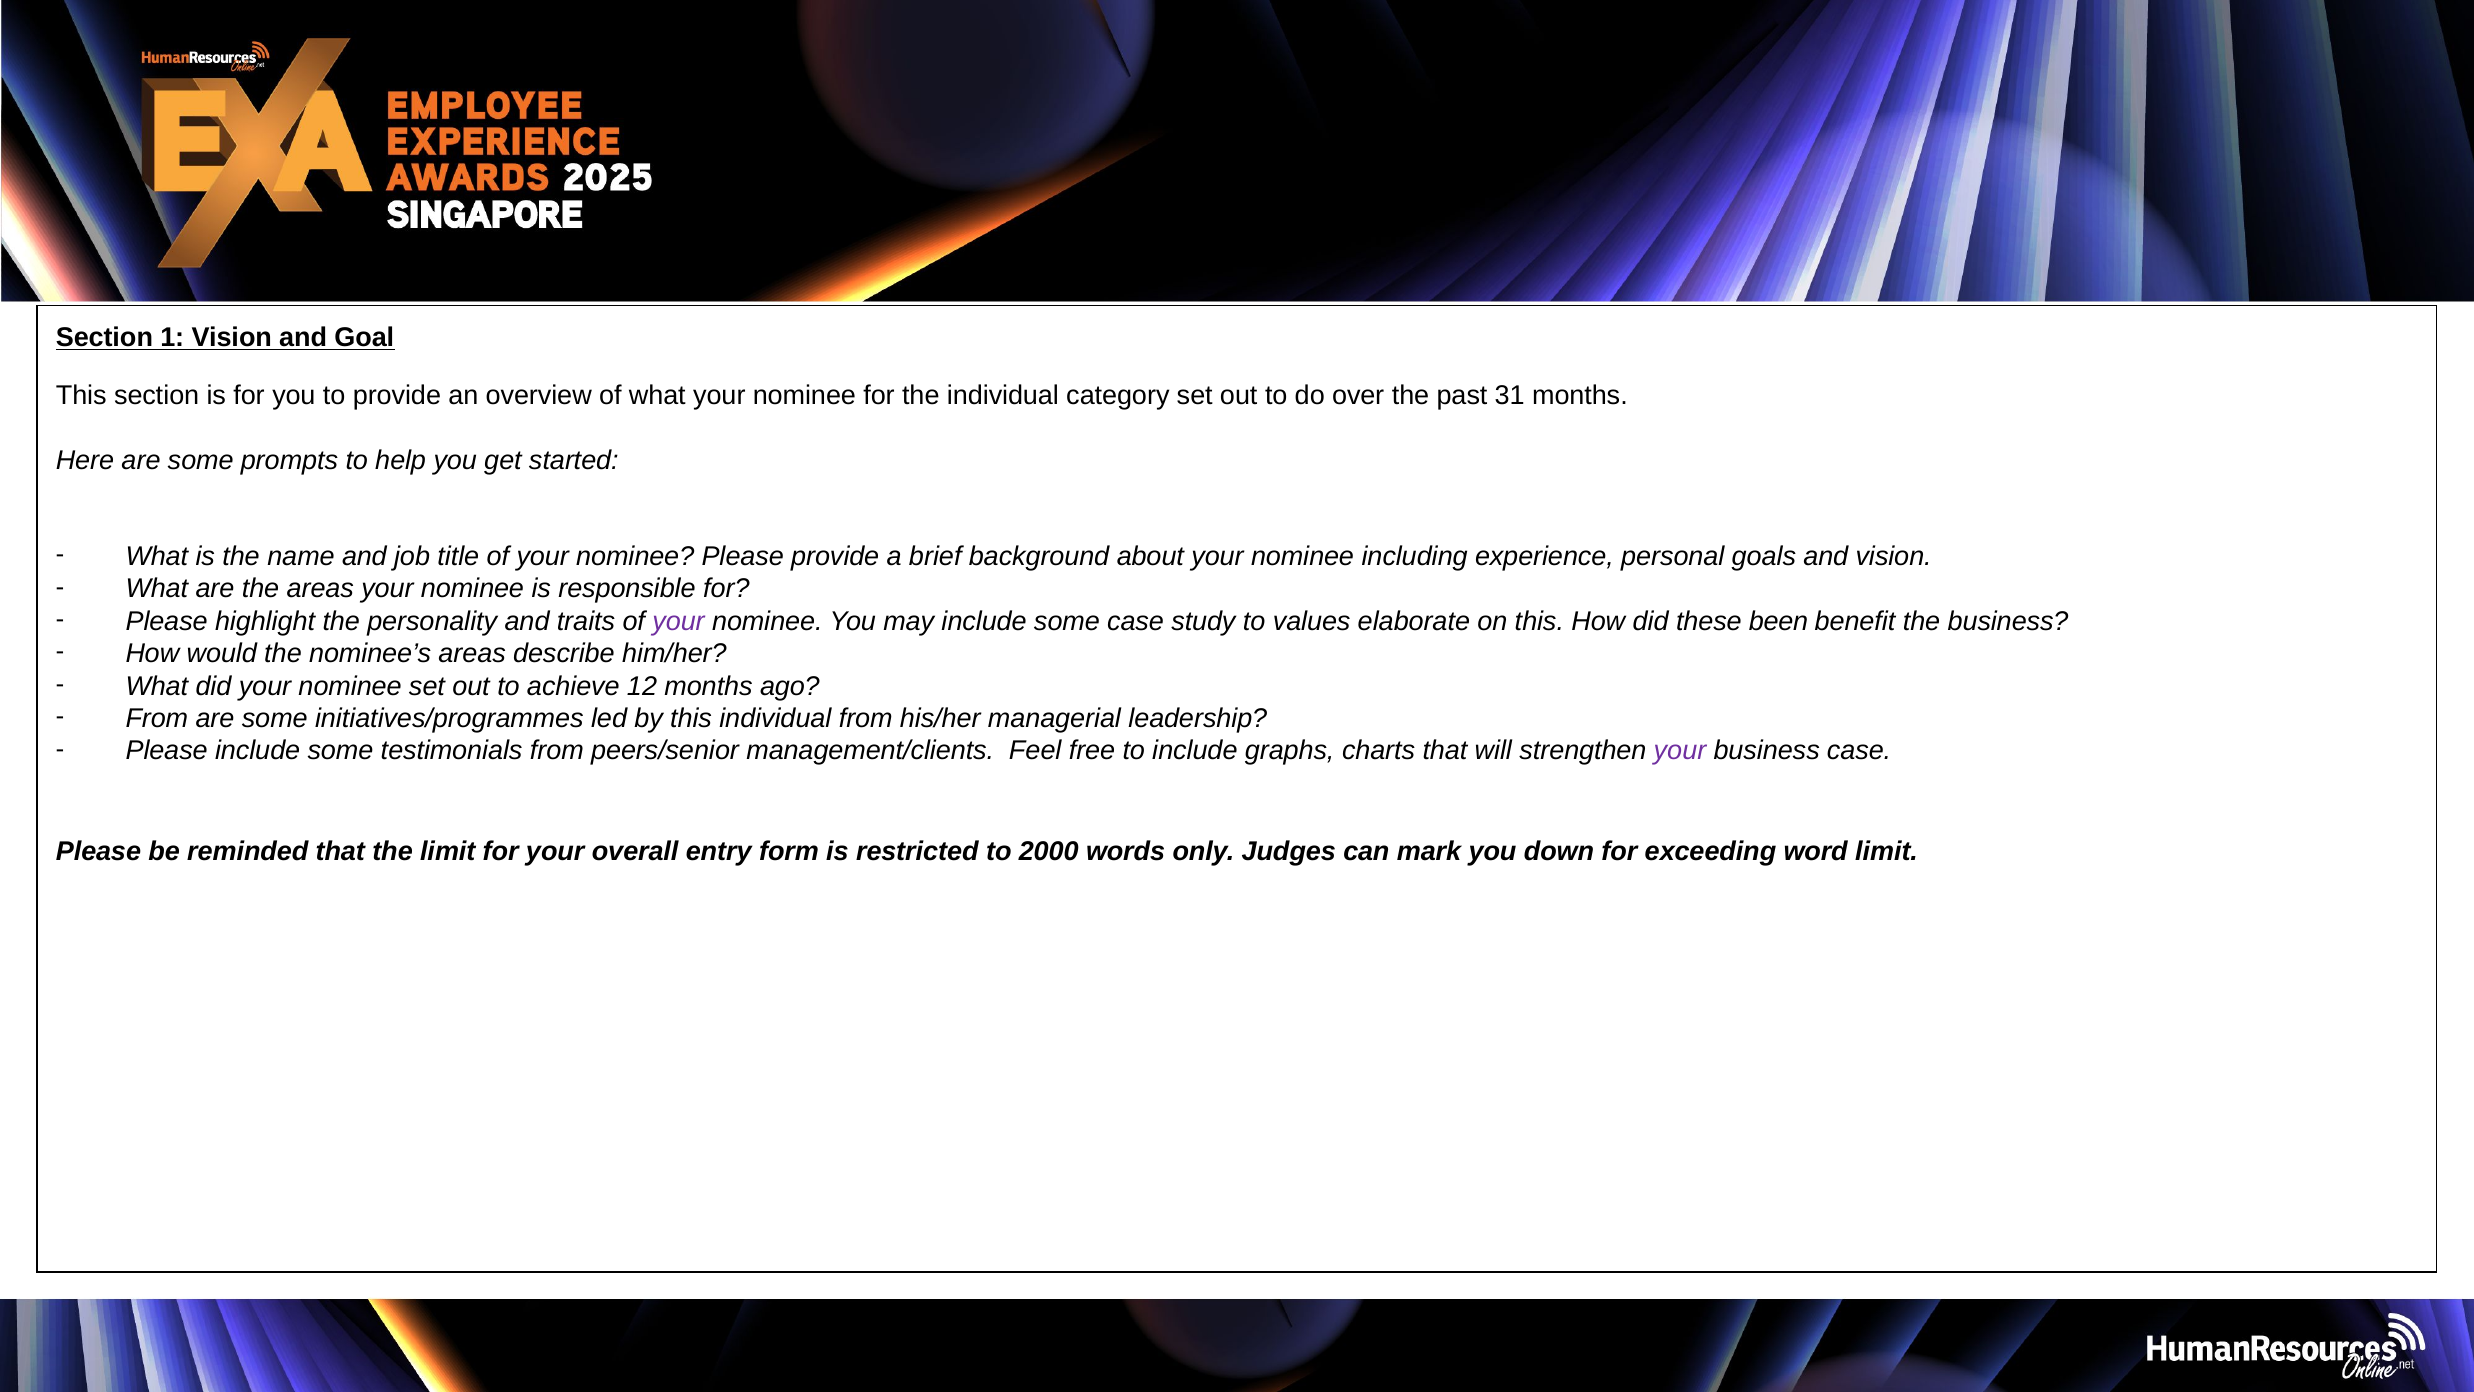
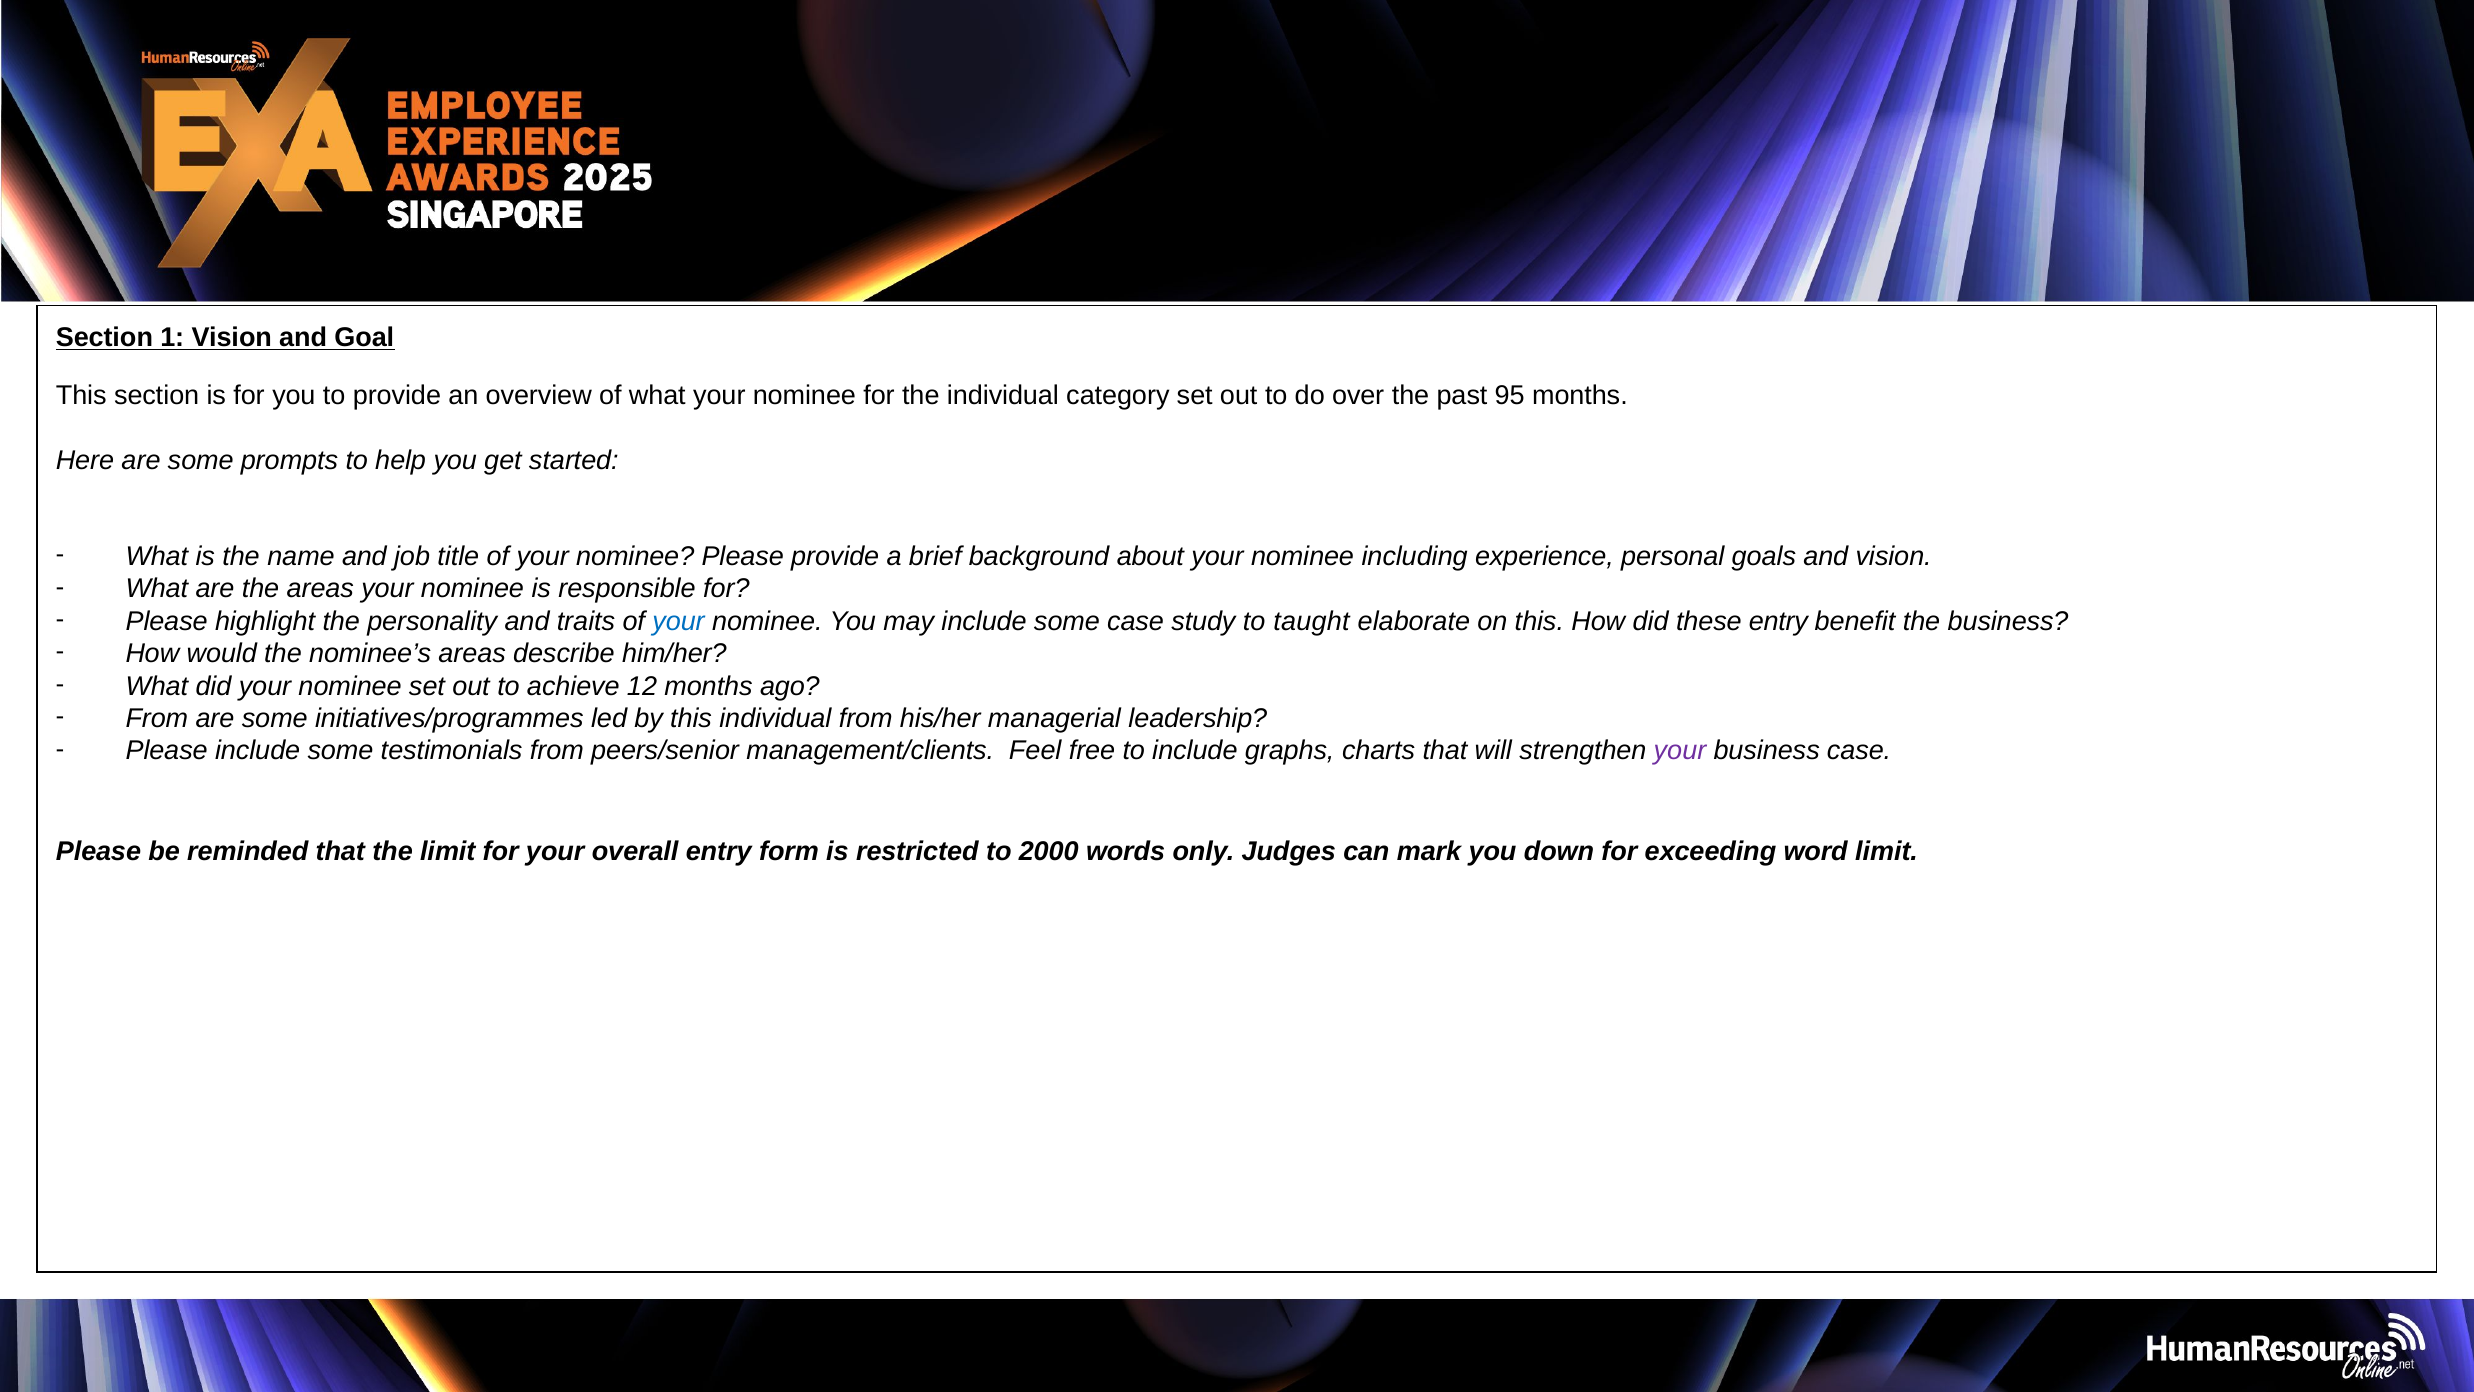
31: 31 -> 95
your at (679, 621) colour: purple -> blue
values: values -> taught
these been: been -> entry
